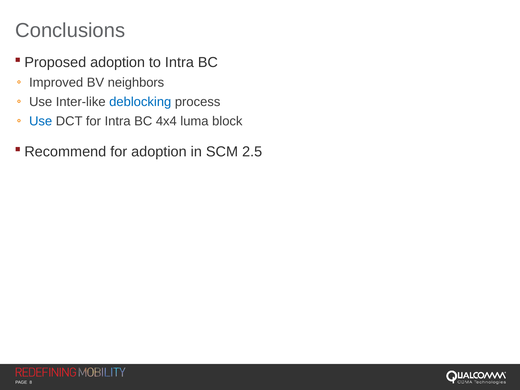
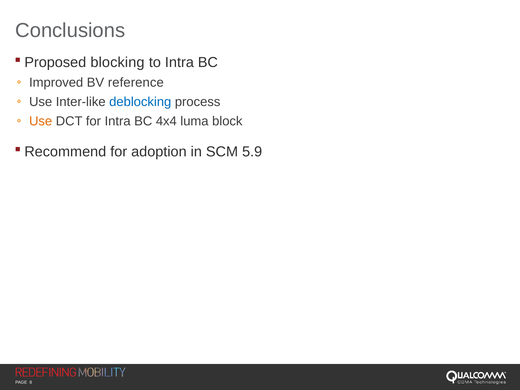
adoption at (118, 62): adoption -> blocking
neighbors: neighbors -> reference
Use at (41, 121) colour: blue -> orange
2.5: 2.5 -> 5.9
